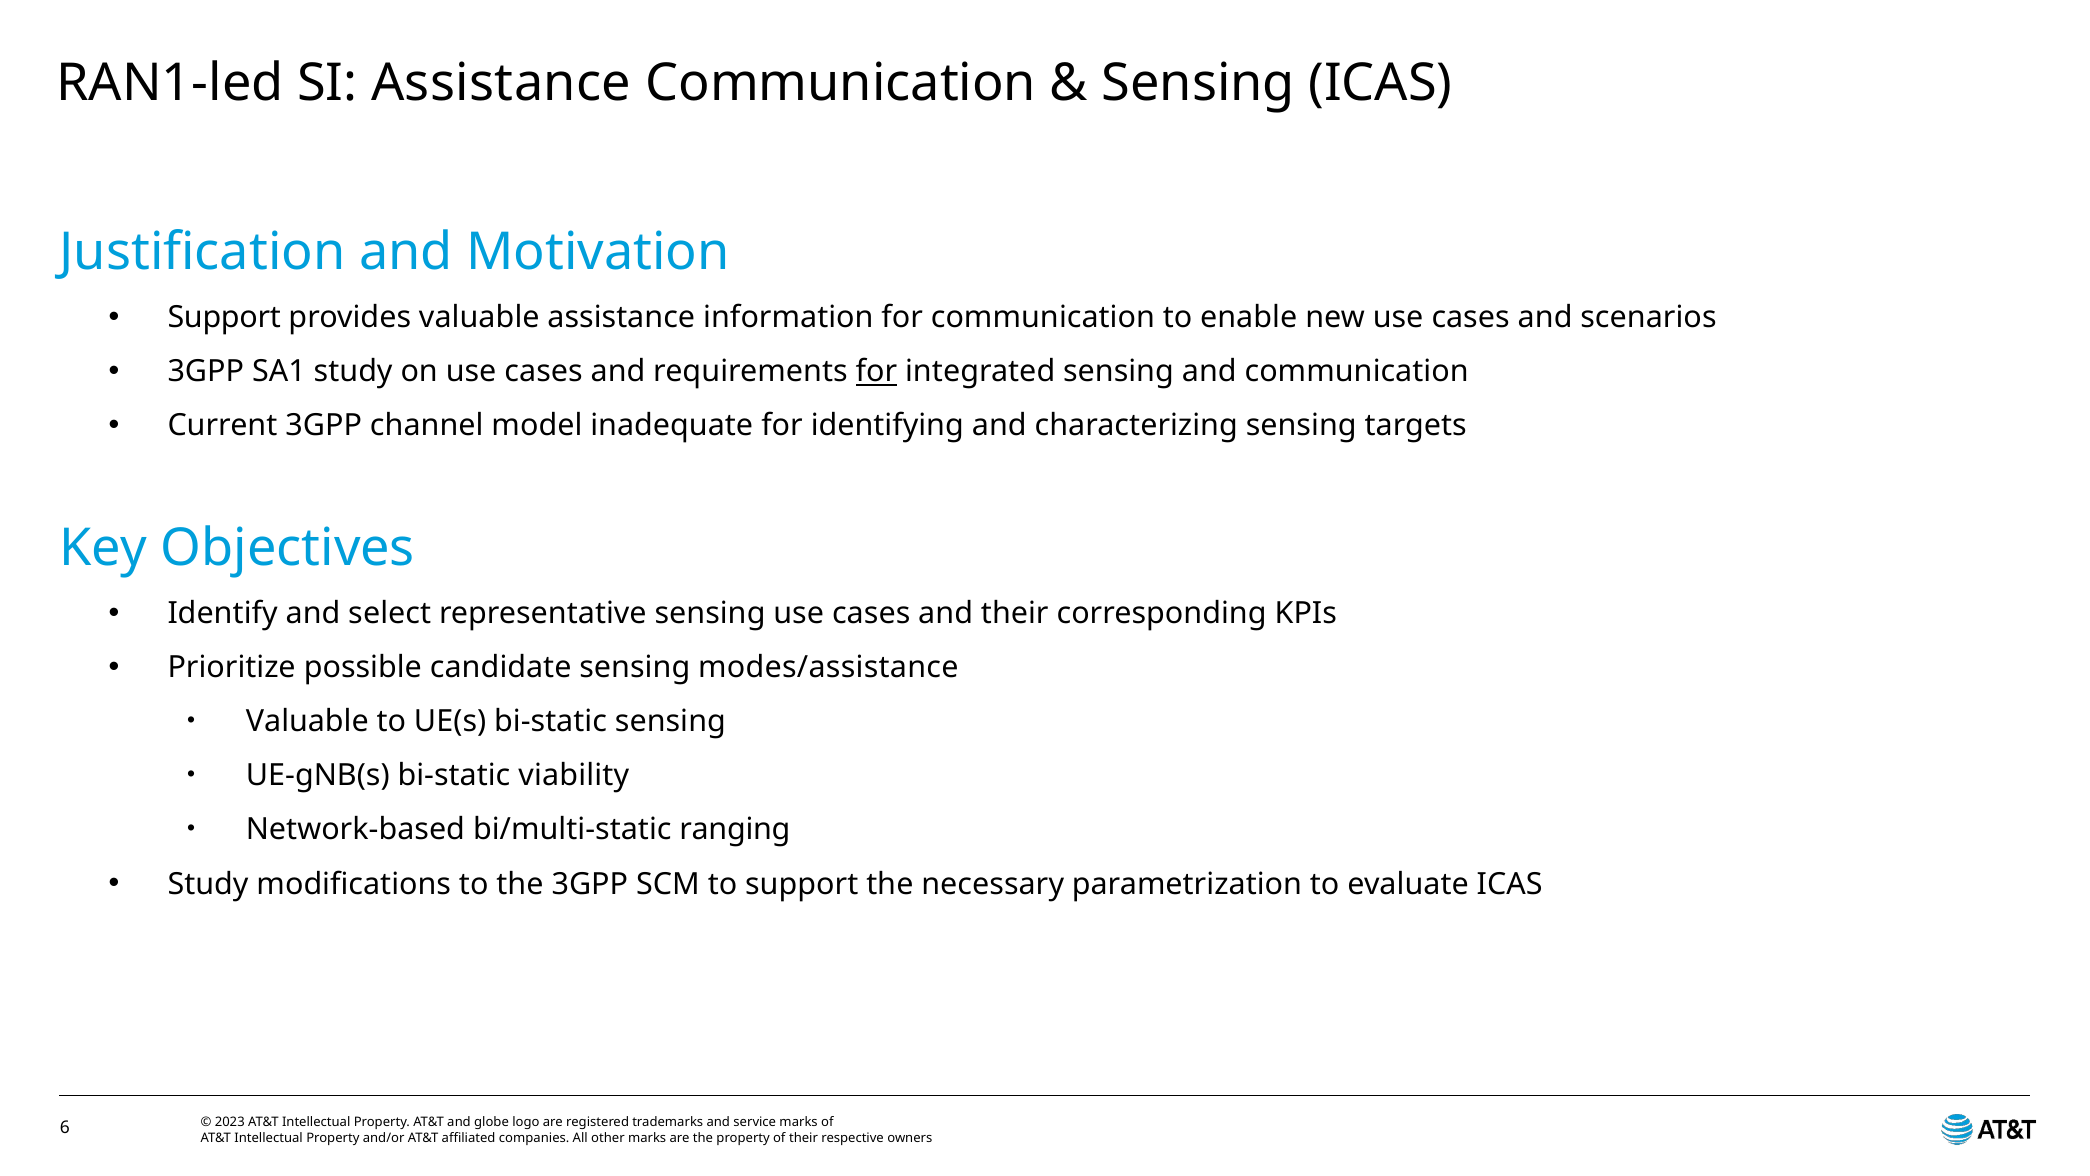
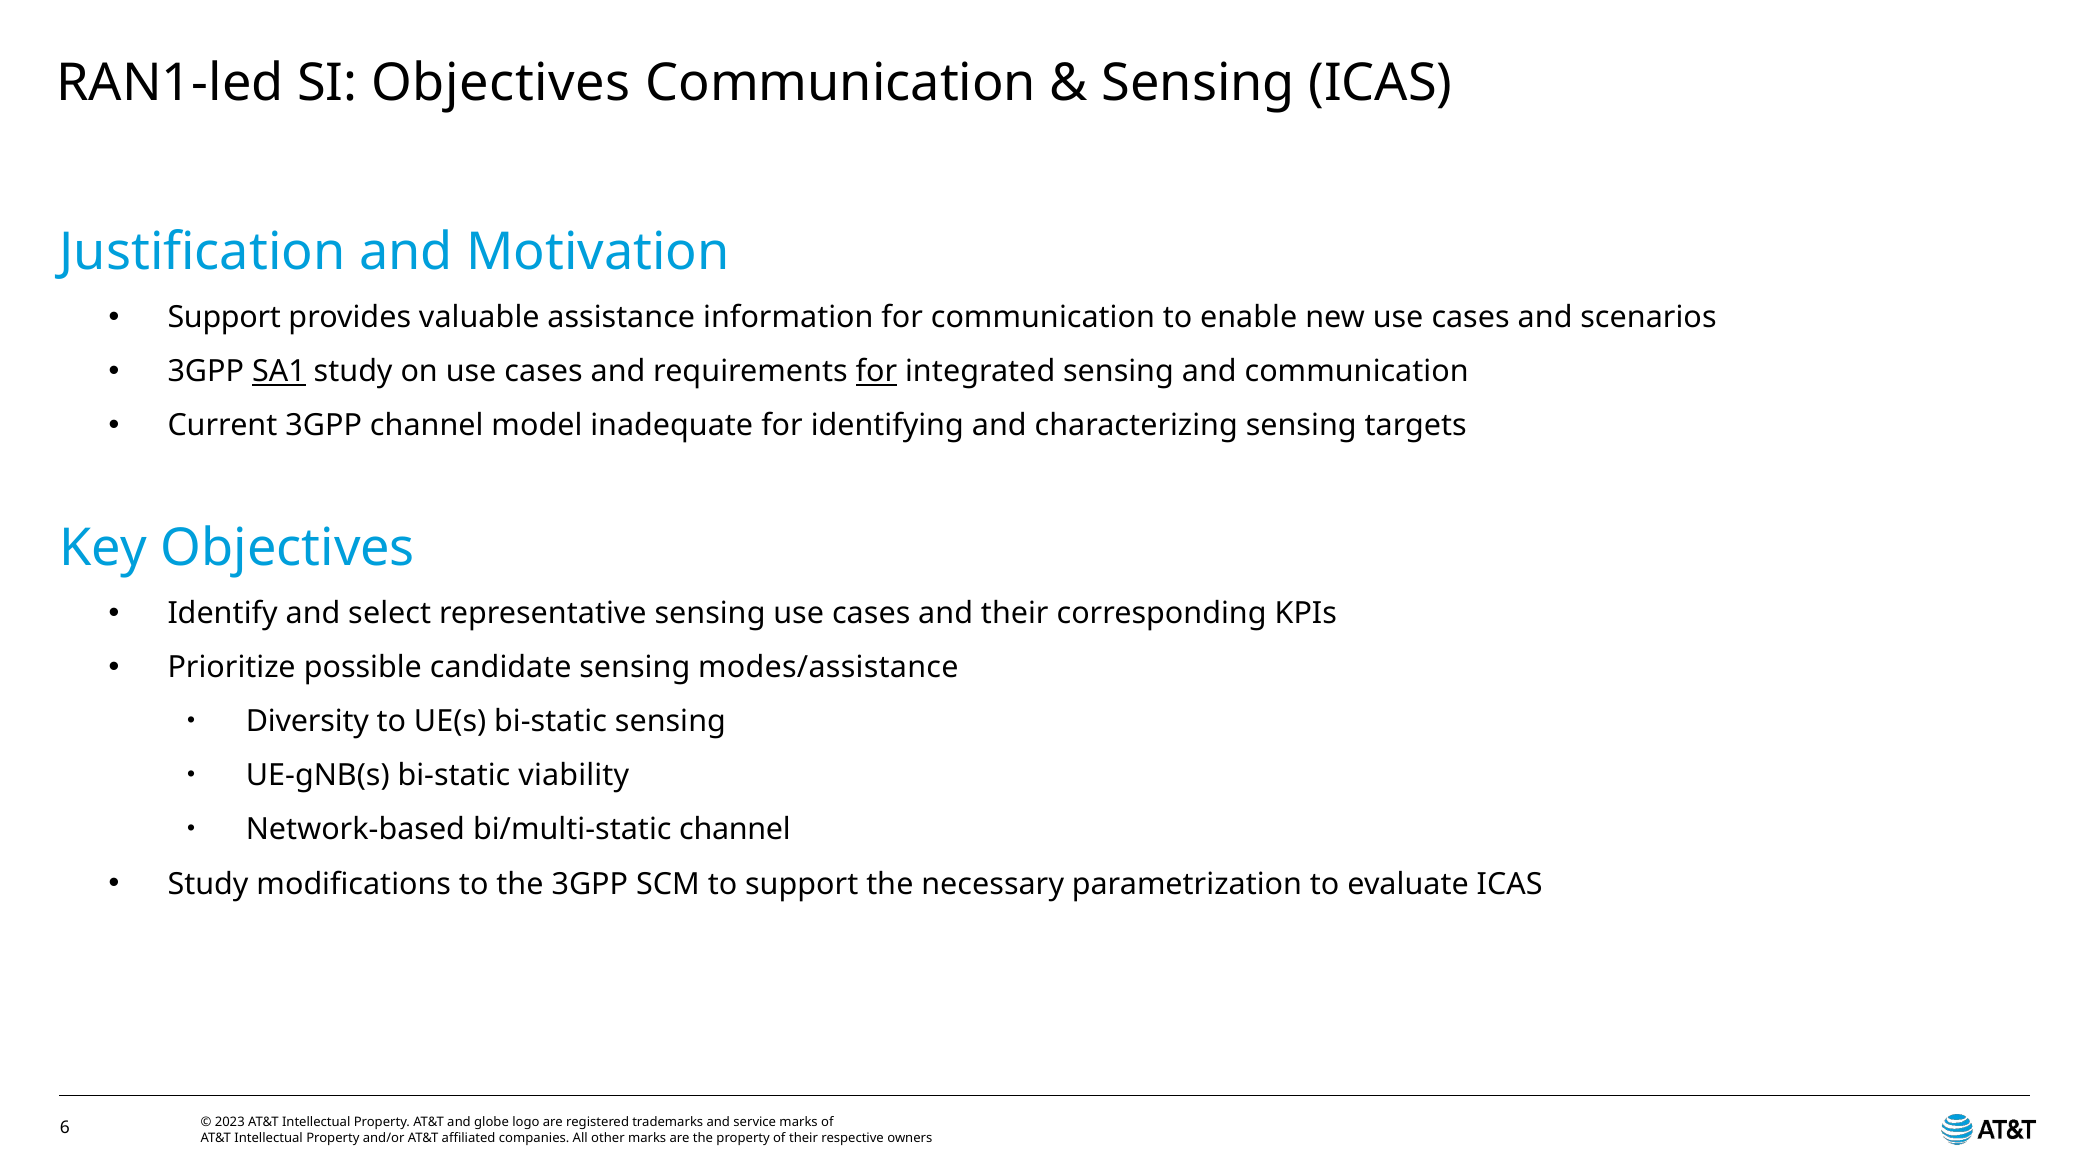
SI Assistance: Assistance -> Objectives
SA1 underline: none -> present
Valuable at (307, 722): Valuable -> Diversity
bi/multi-static ranging: ranging -> channel
